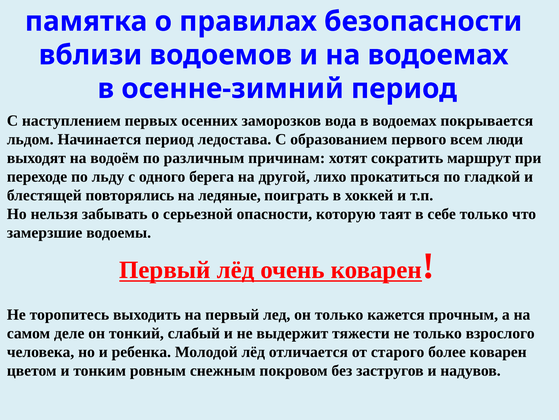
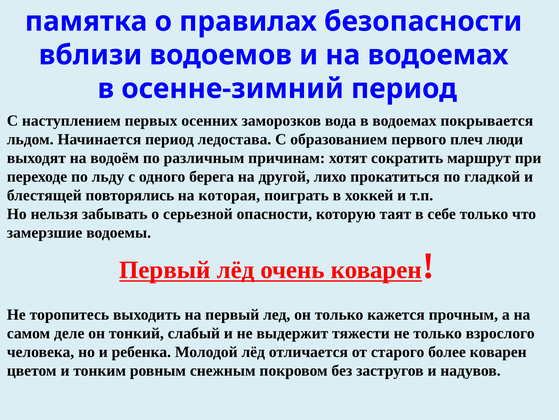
всем: всем -> плеч
ледяные: ледяные -> которая
